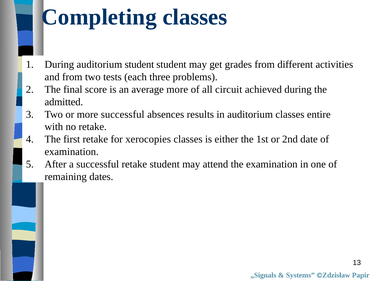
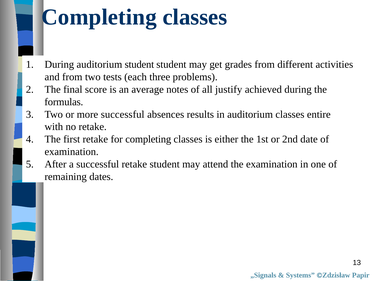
average more: more -> notes
circuit: circuit -> justify
admitted: admitted -> formulas
for xerocopies: xerocopies -> completing
